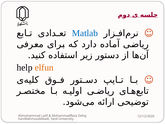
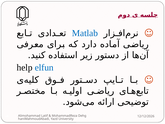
elfun colour: orange -> blue
